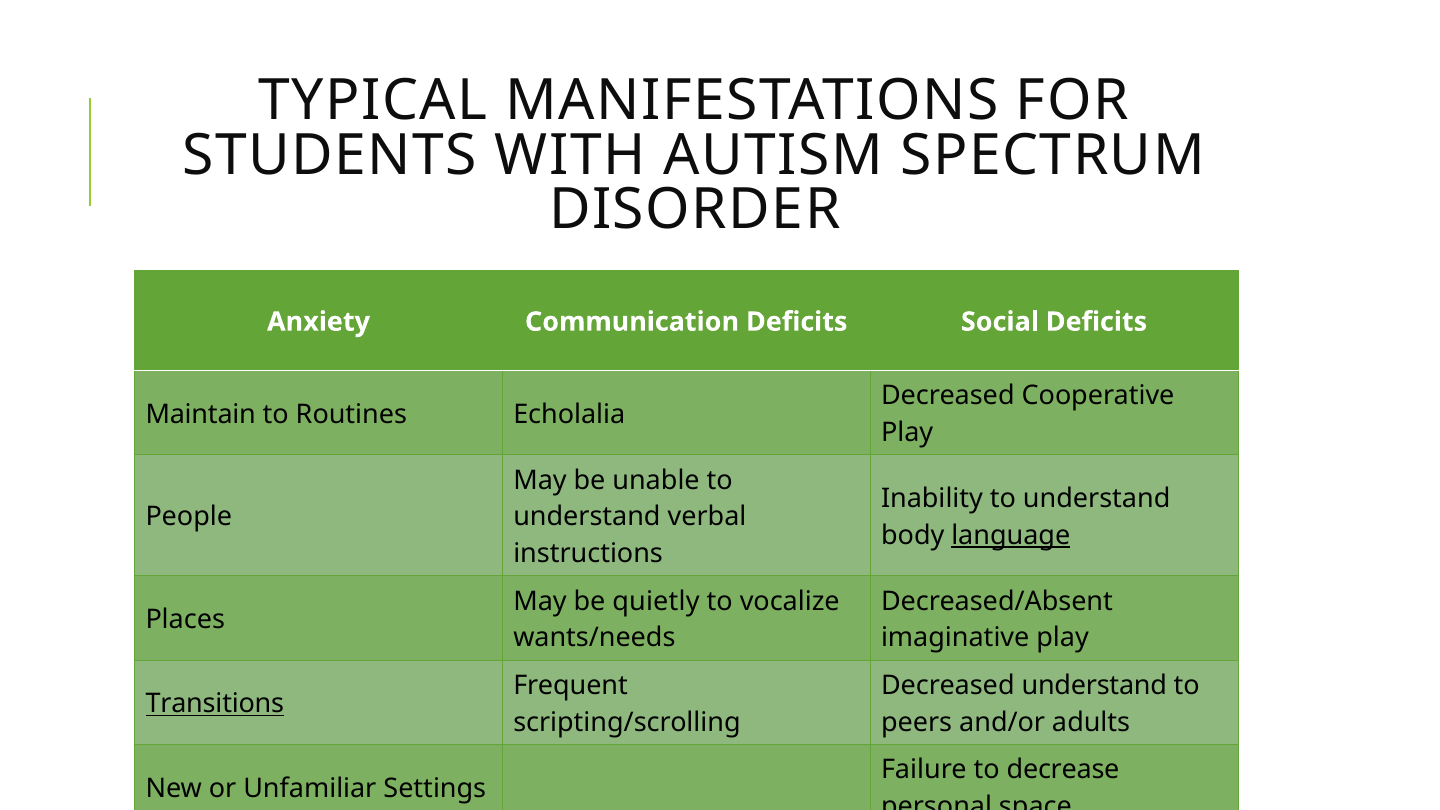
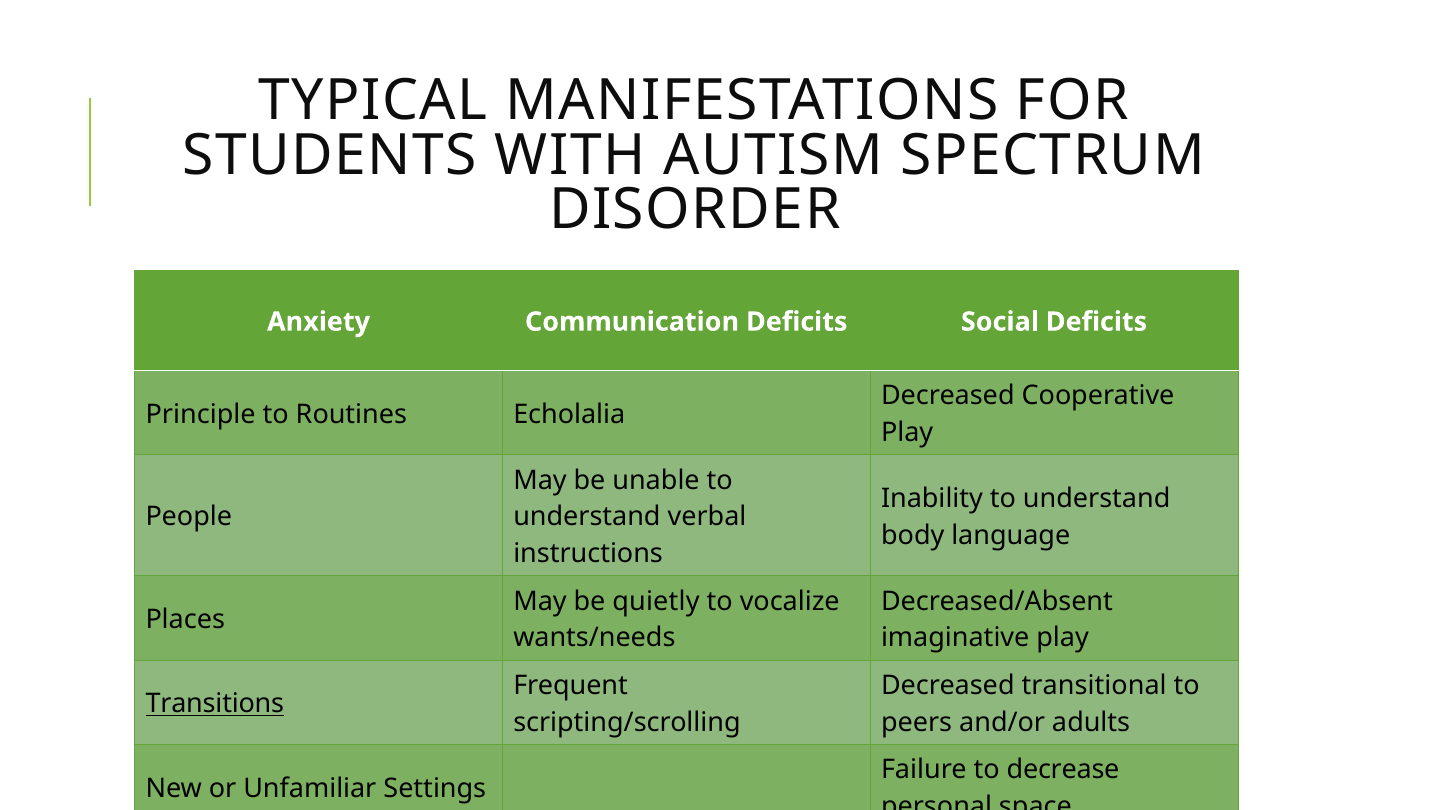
Maintain: Maintain -> Principle
language underline: present -> none
Decreased understand: understand -> transitional
